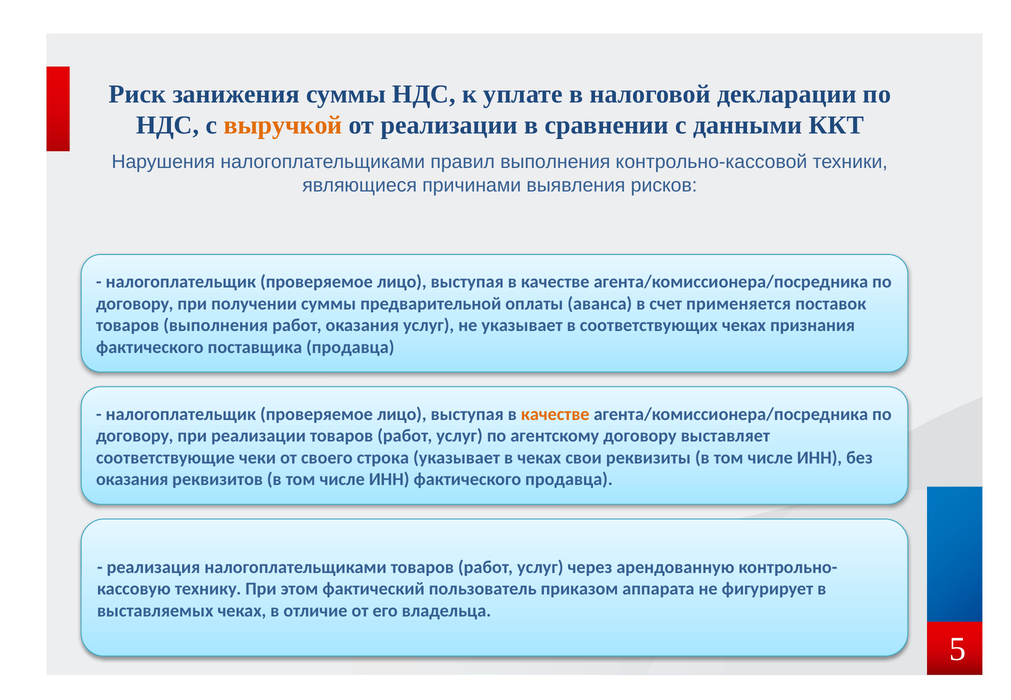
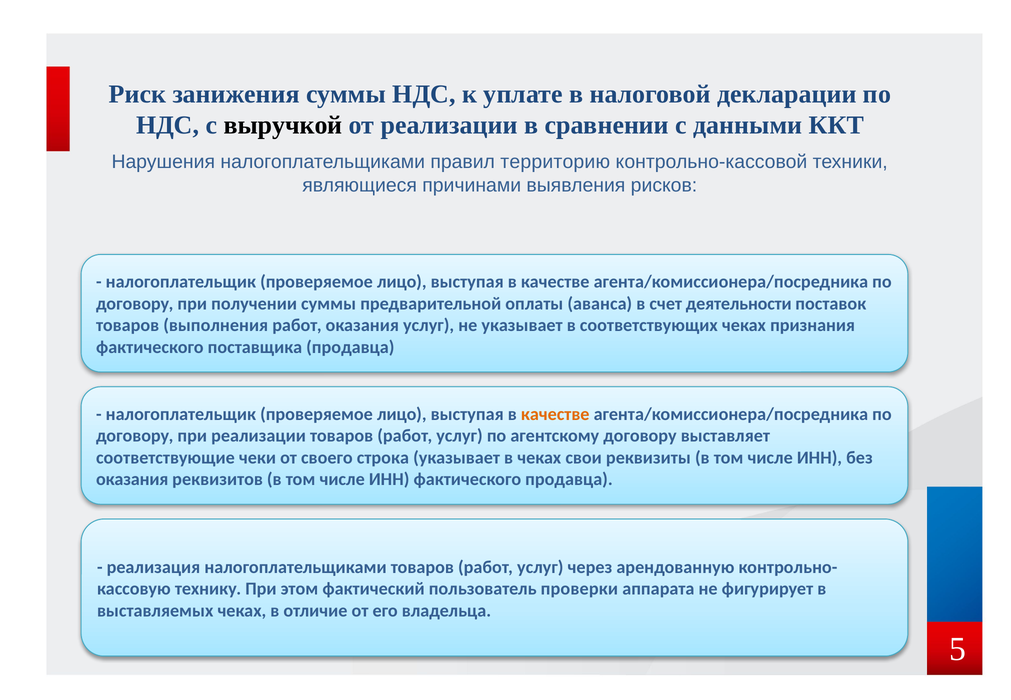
выручкой colour: orange -> black
правил выполнения: выполнения -> территорию
применяется: применяется -> деятельности
приказом: приказом -> проверки
